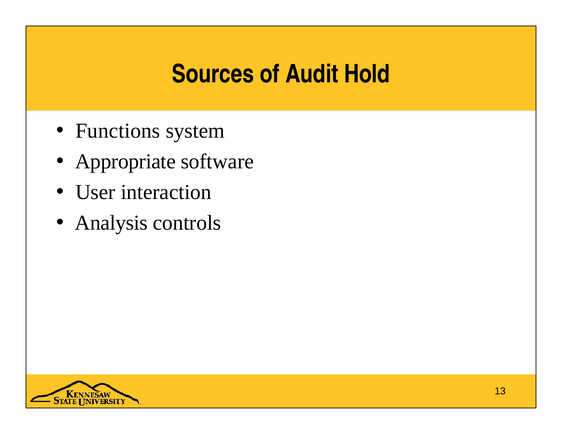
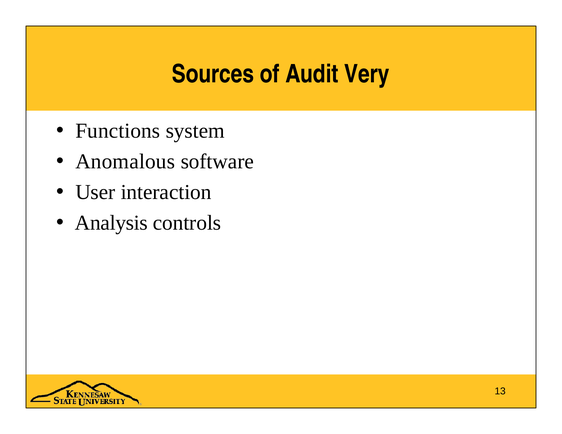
Hold: Hold -> Very
Appropriate: Appropriate -> Anomalous
